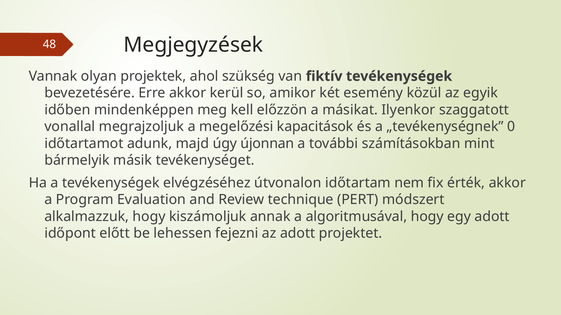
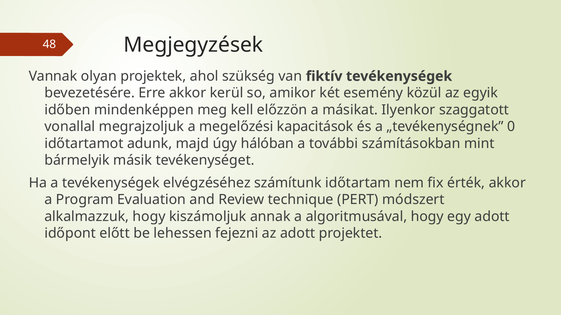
újonnan: újonnan -> hálóban
útvonalon: útvonalon -> számítunk
